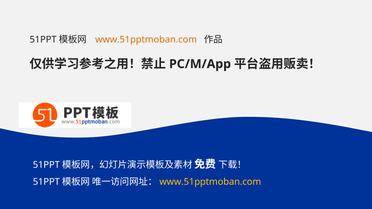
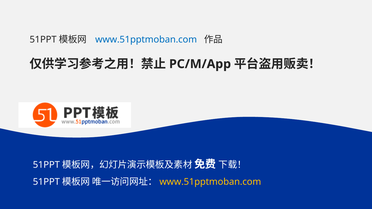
www.51pptmoban.com at (146, 40) colour: orange -> blue
